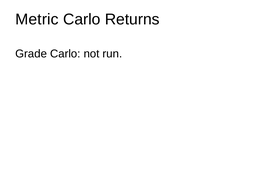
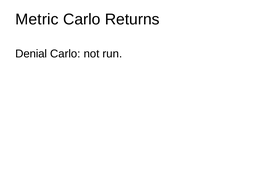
Grade: Grade -> Denial
